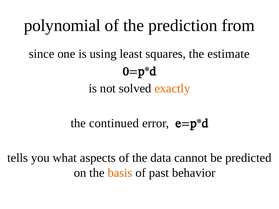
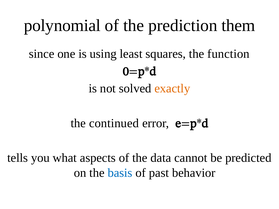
from: from -> them
estimate: estimate -> function
basis colour: orange -> blue
